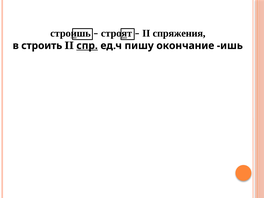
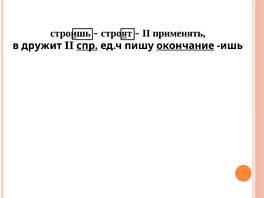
спряжения: спряжения -> применять
строить: строить -> дружит
окончание underline: none -> present
